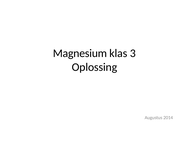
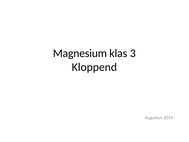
Oplossing: Oplossing -> Kloppend
